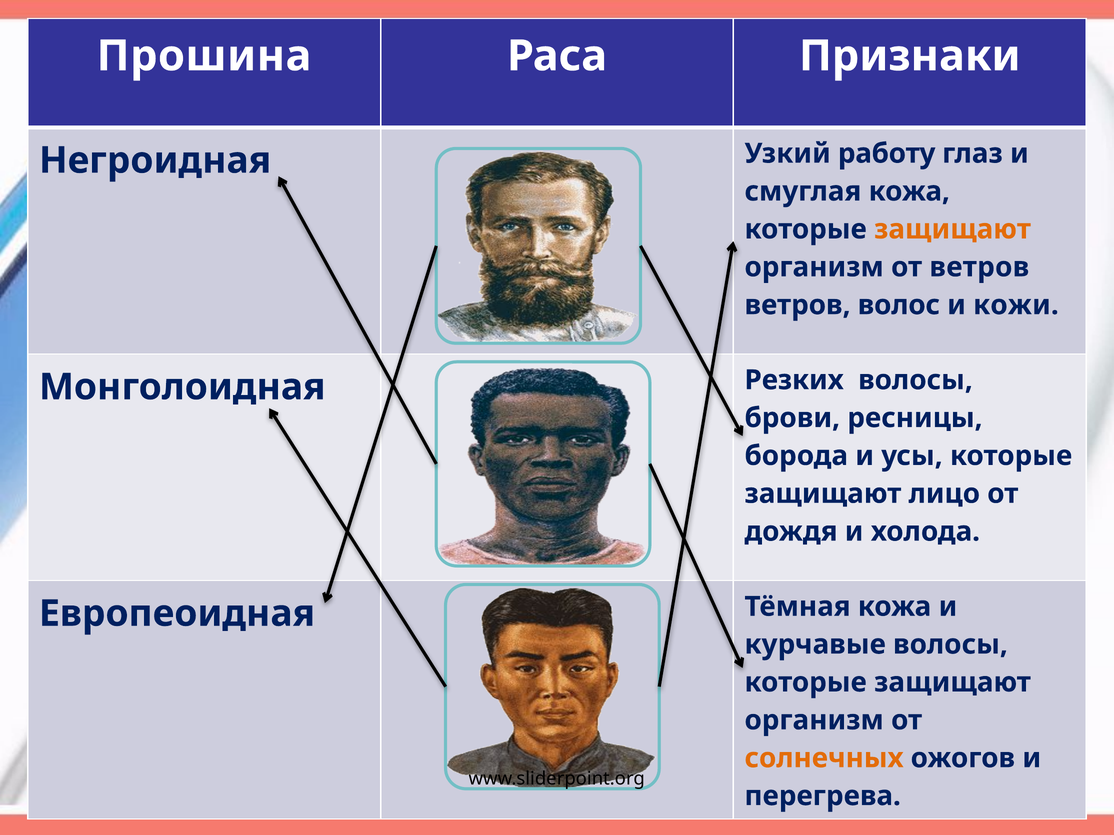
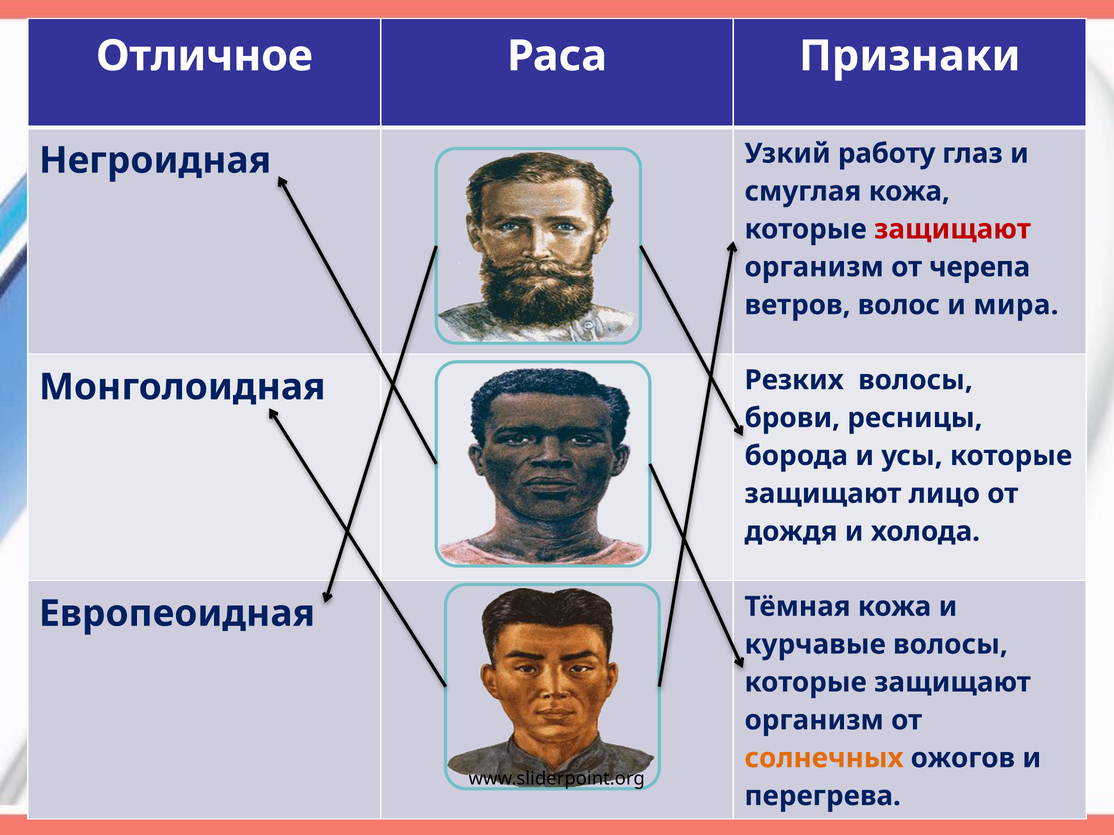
Прошина: Прошина -> Отличное
защищают at (953, 229) colour: orange -> red
от ветров: ветров -> черепа
кожи: кожи -> мира
